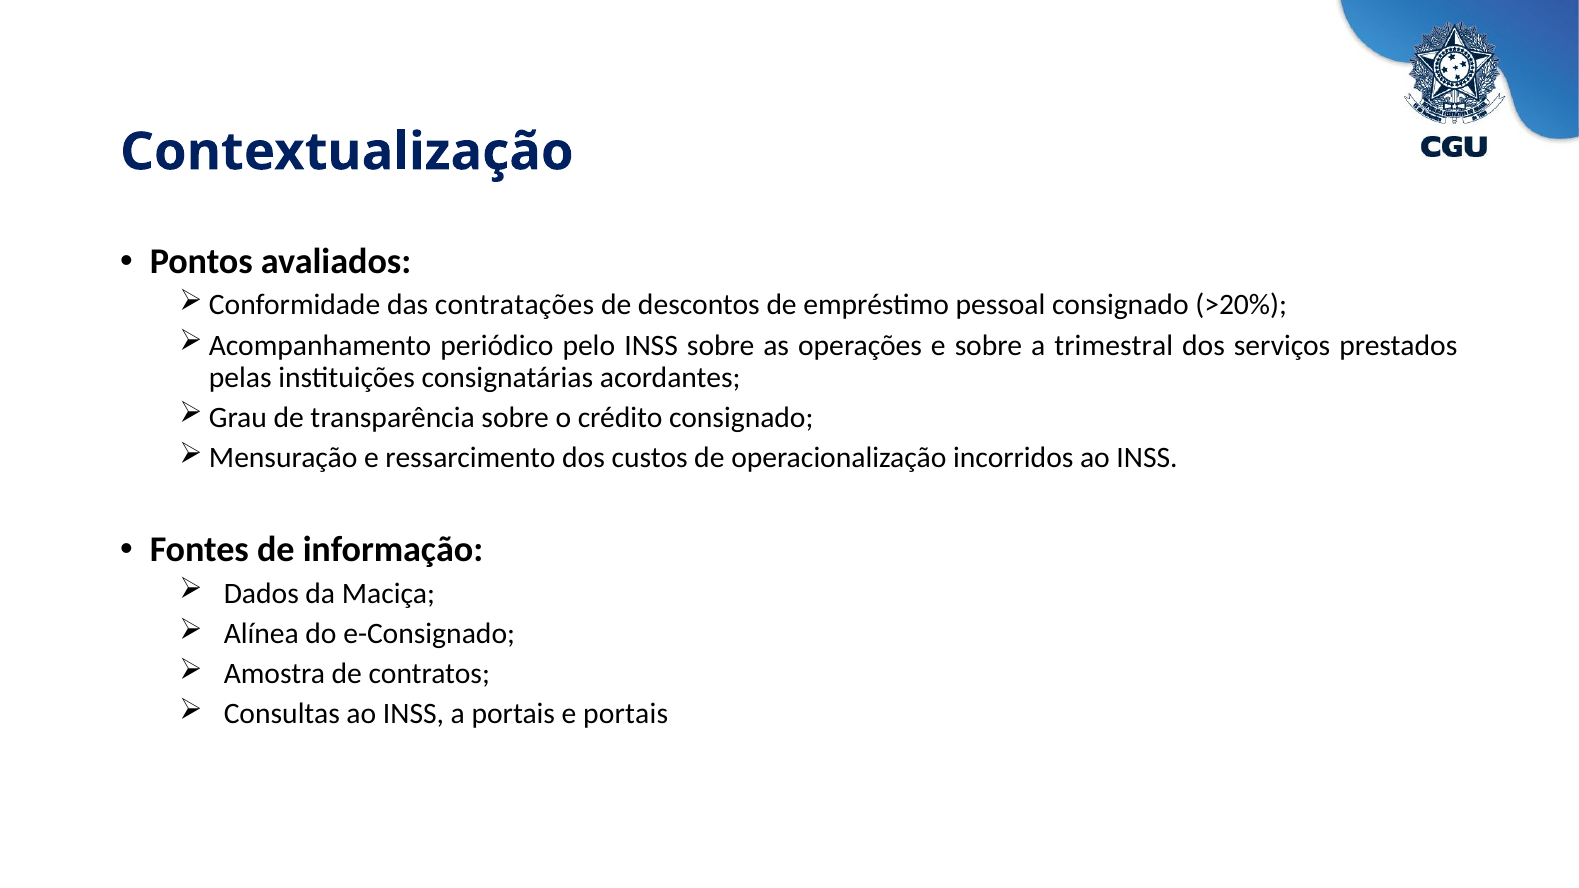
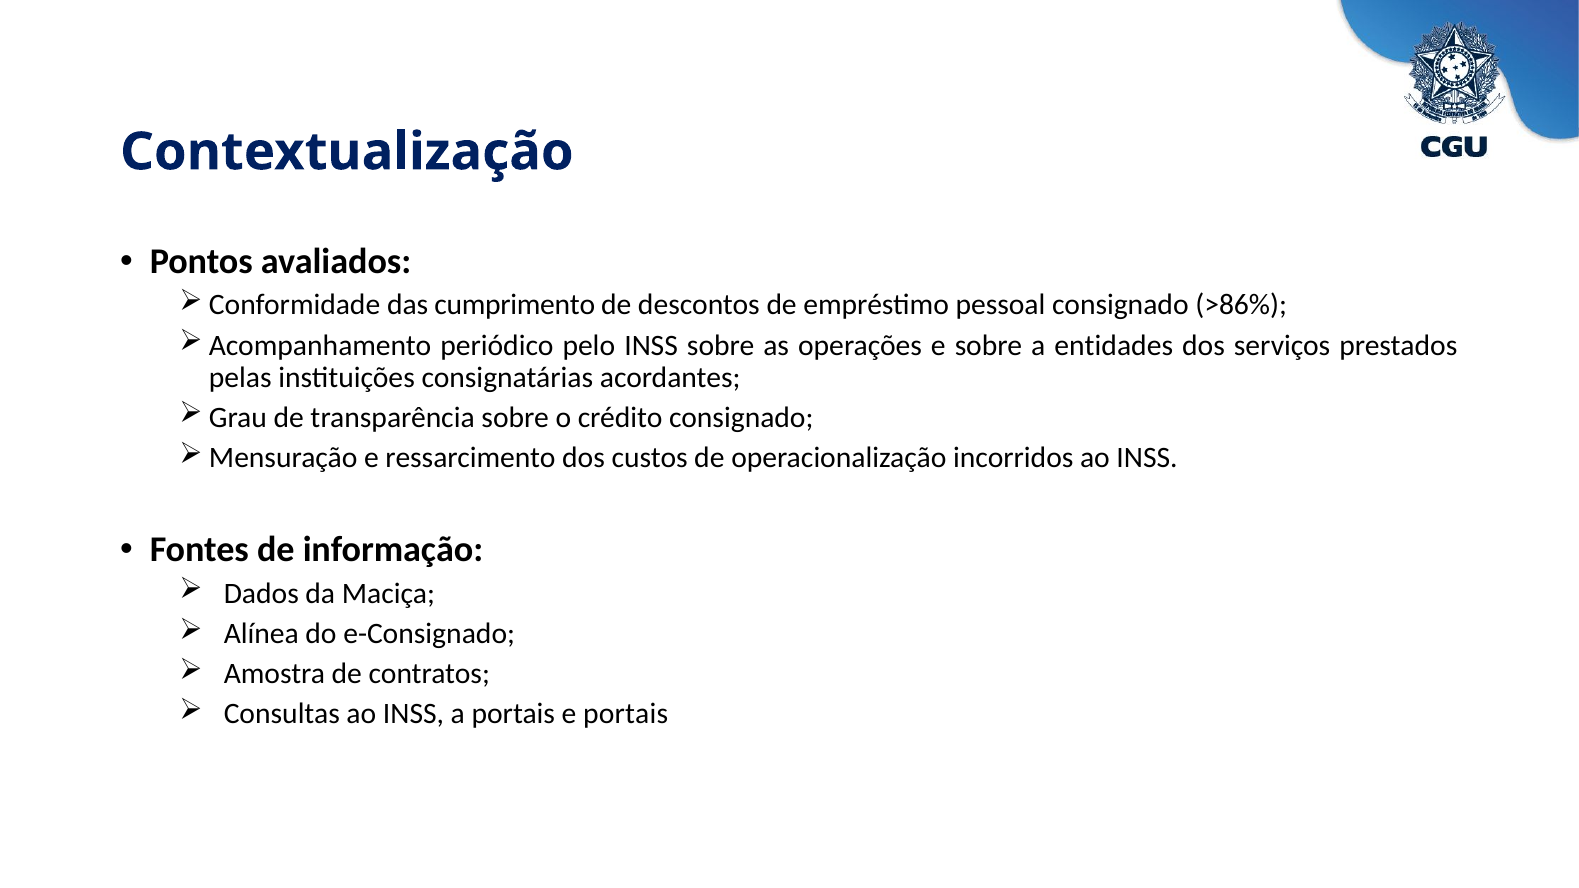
contratações: contratações -> cumprimento
>20%: >20% -> >86%
trimestral: trimestral -> entidades
